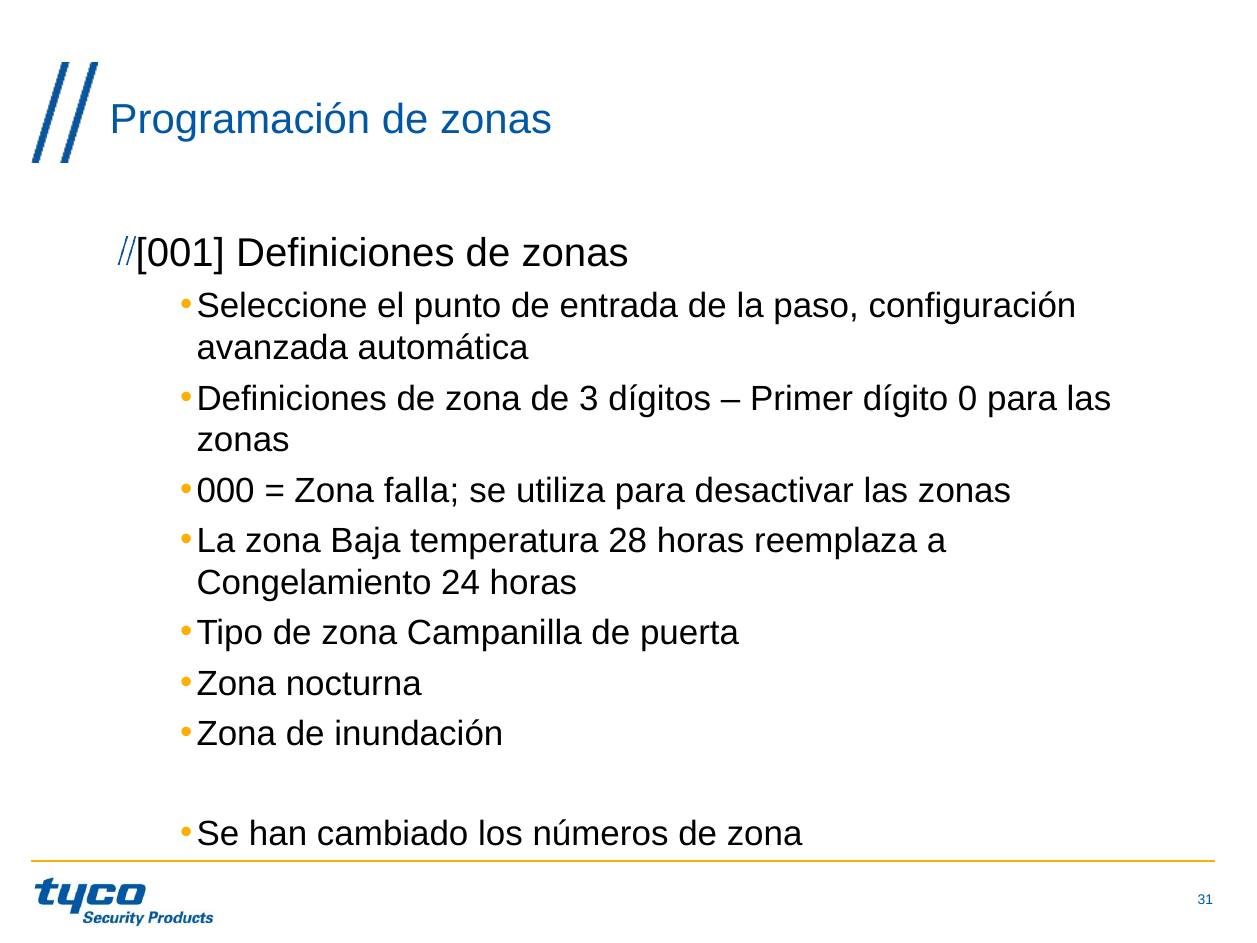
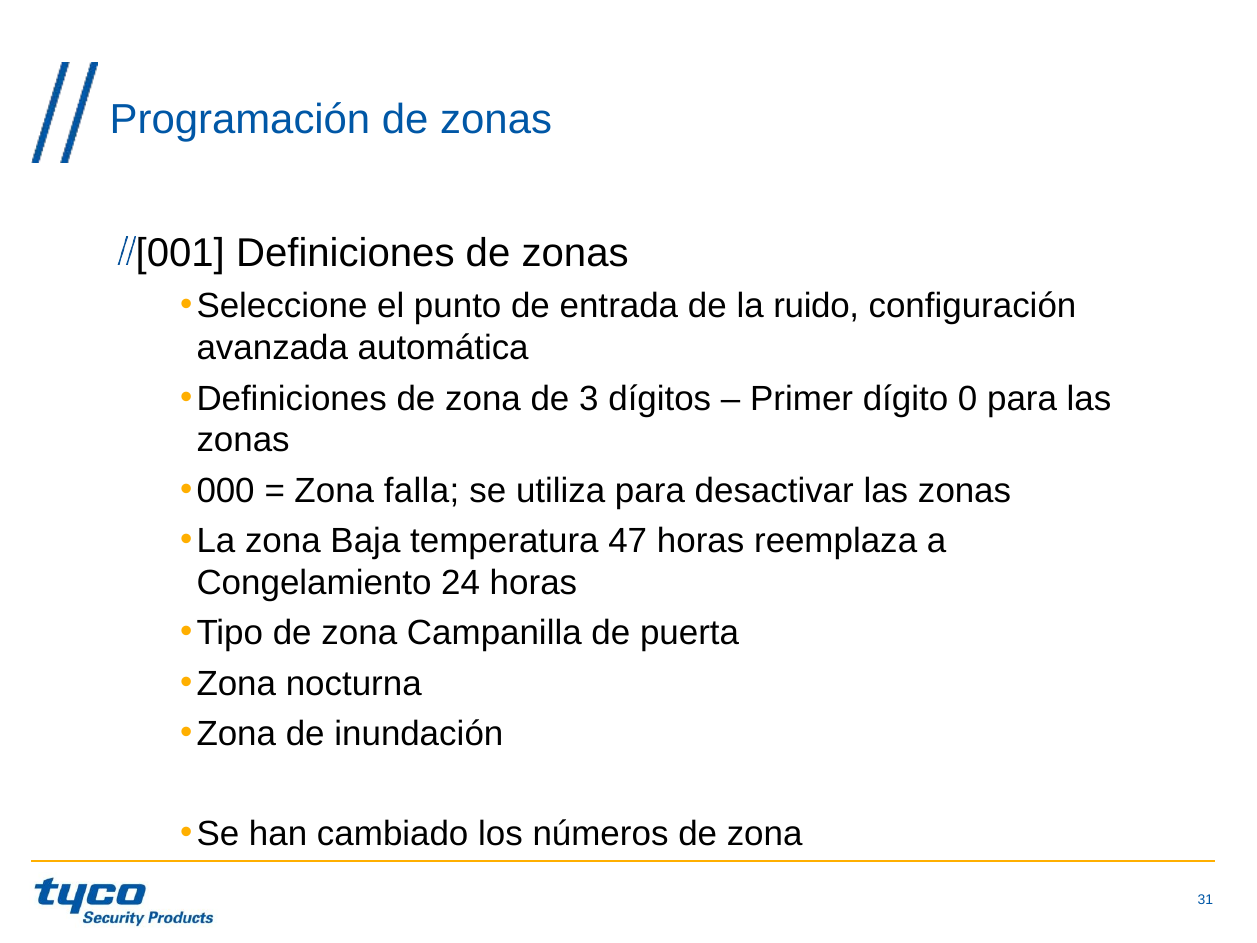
paso: paso -> ruido
28: 28 -> 47
